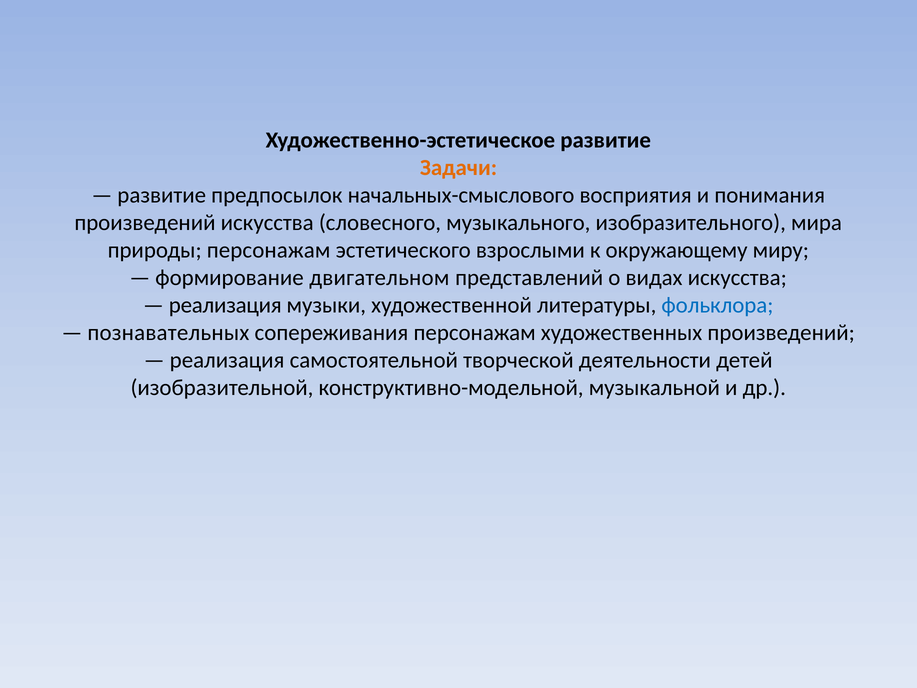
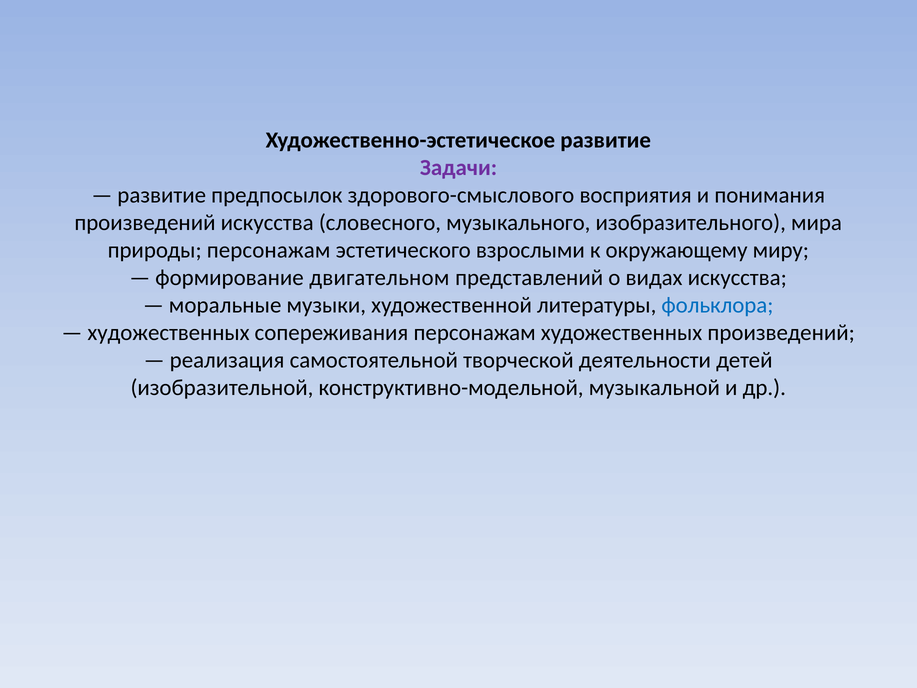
Задачи colour: orange -> purple
начальных-смыслового: начальных-смыслового -> здорового-смыслового
реализация at (225, 305): реализация -> моральные
познавательных at (168, 333): познавательных -> художественных
